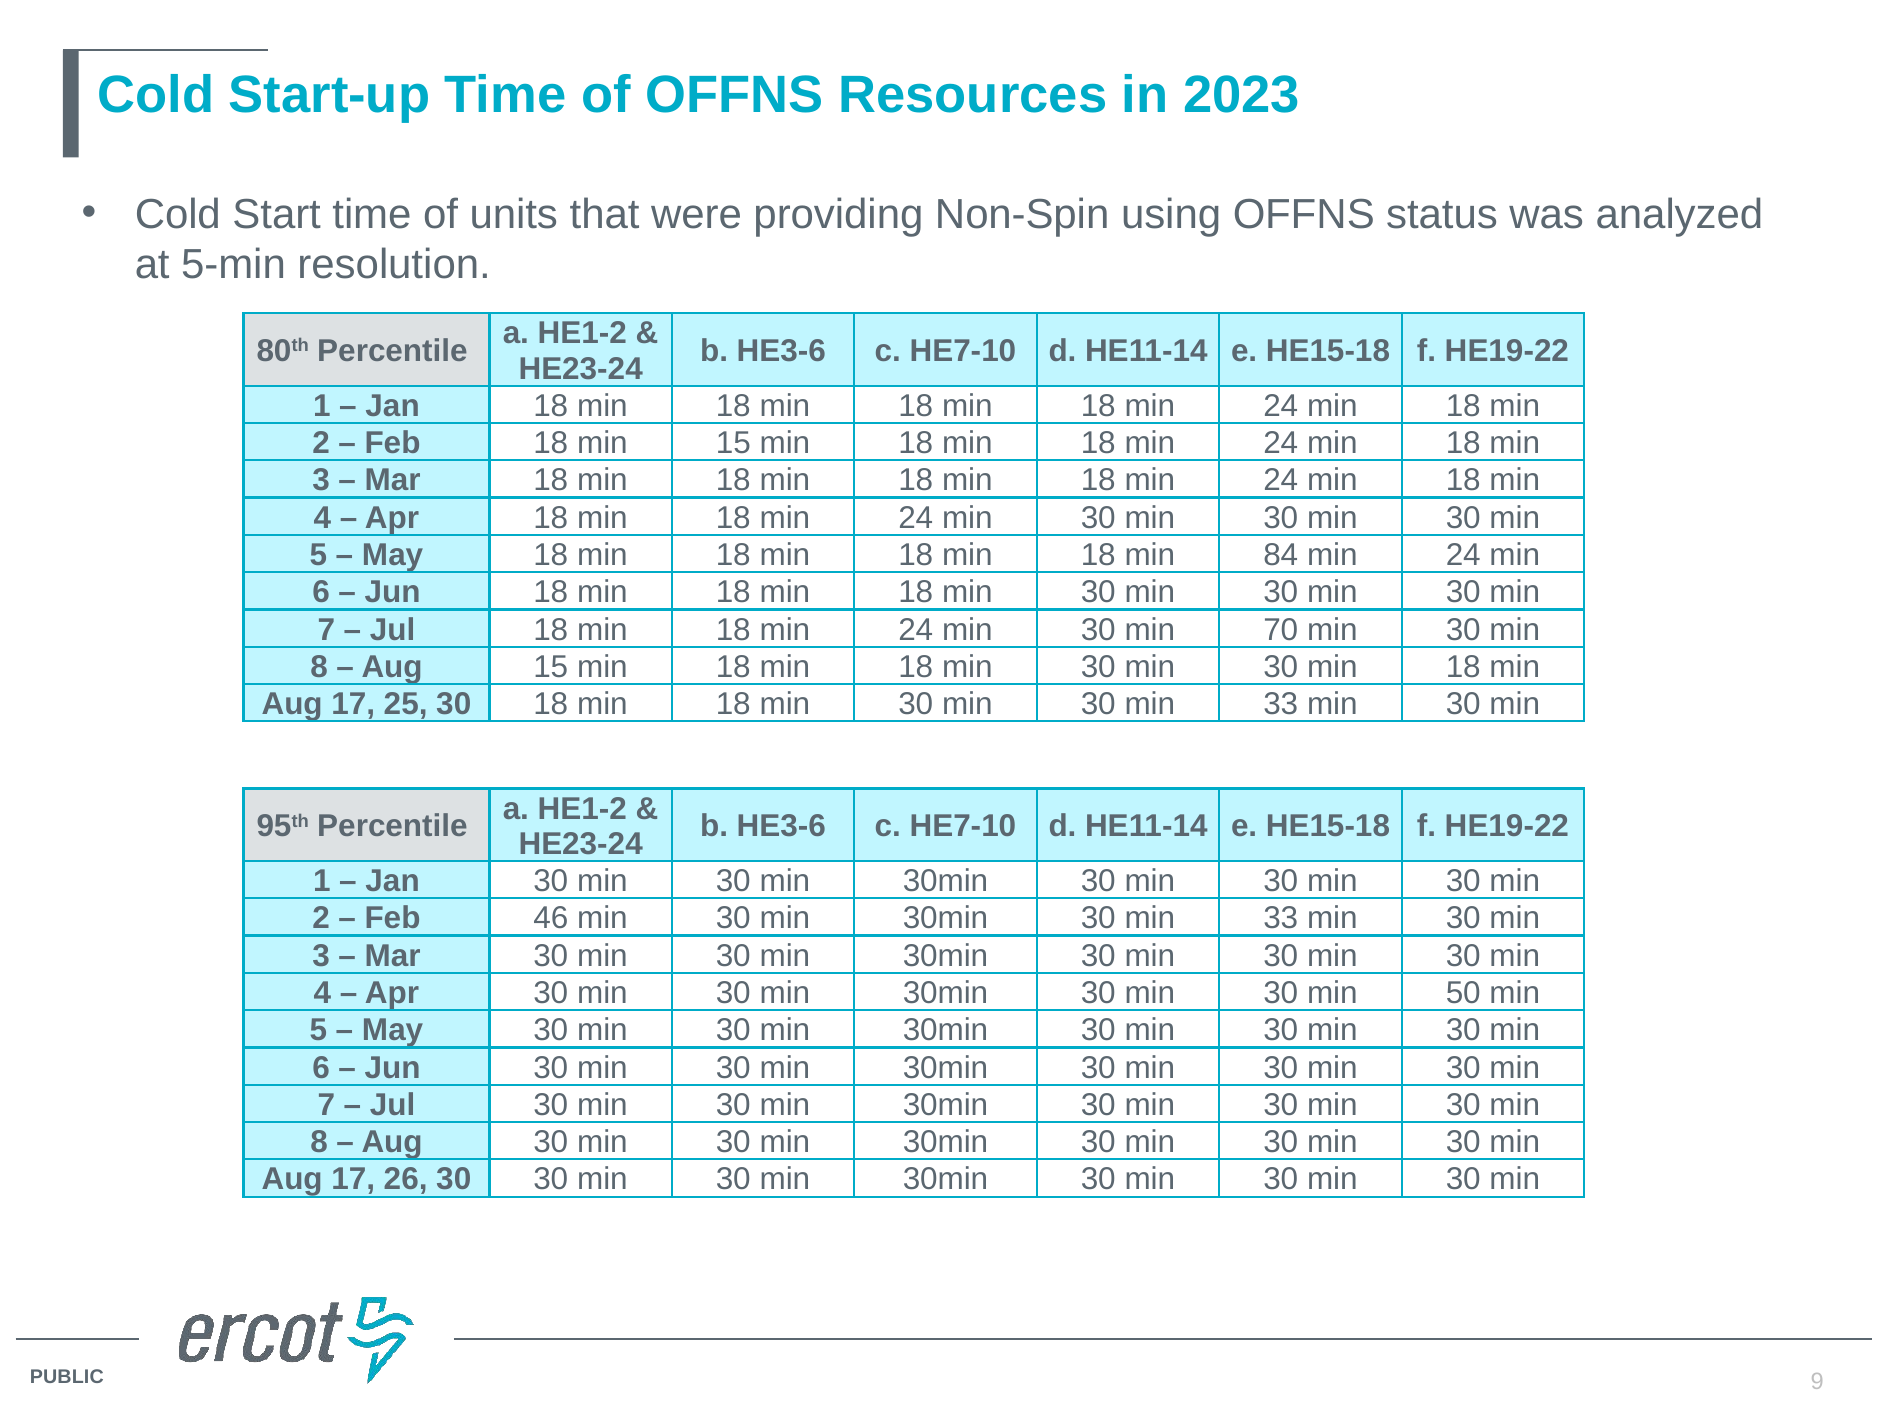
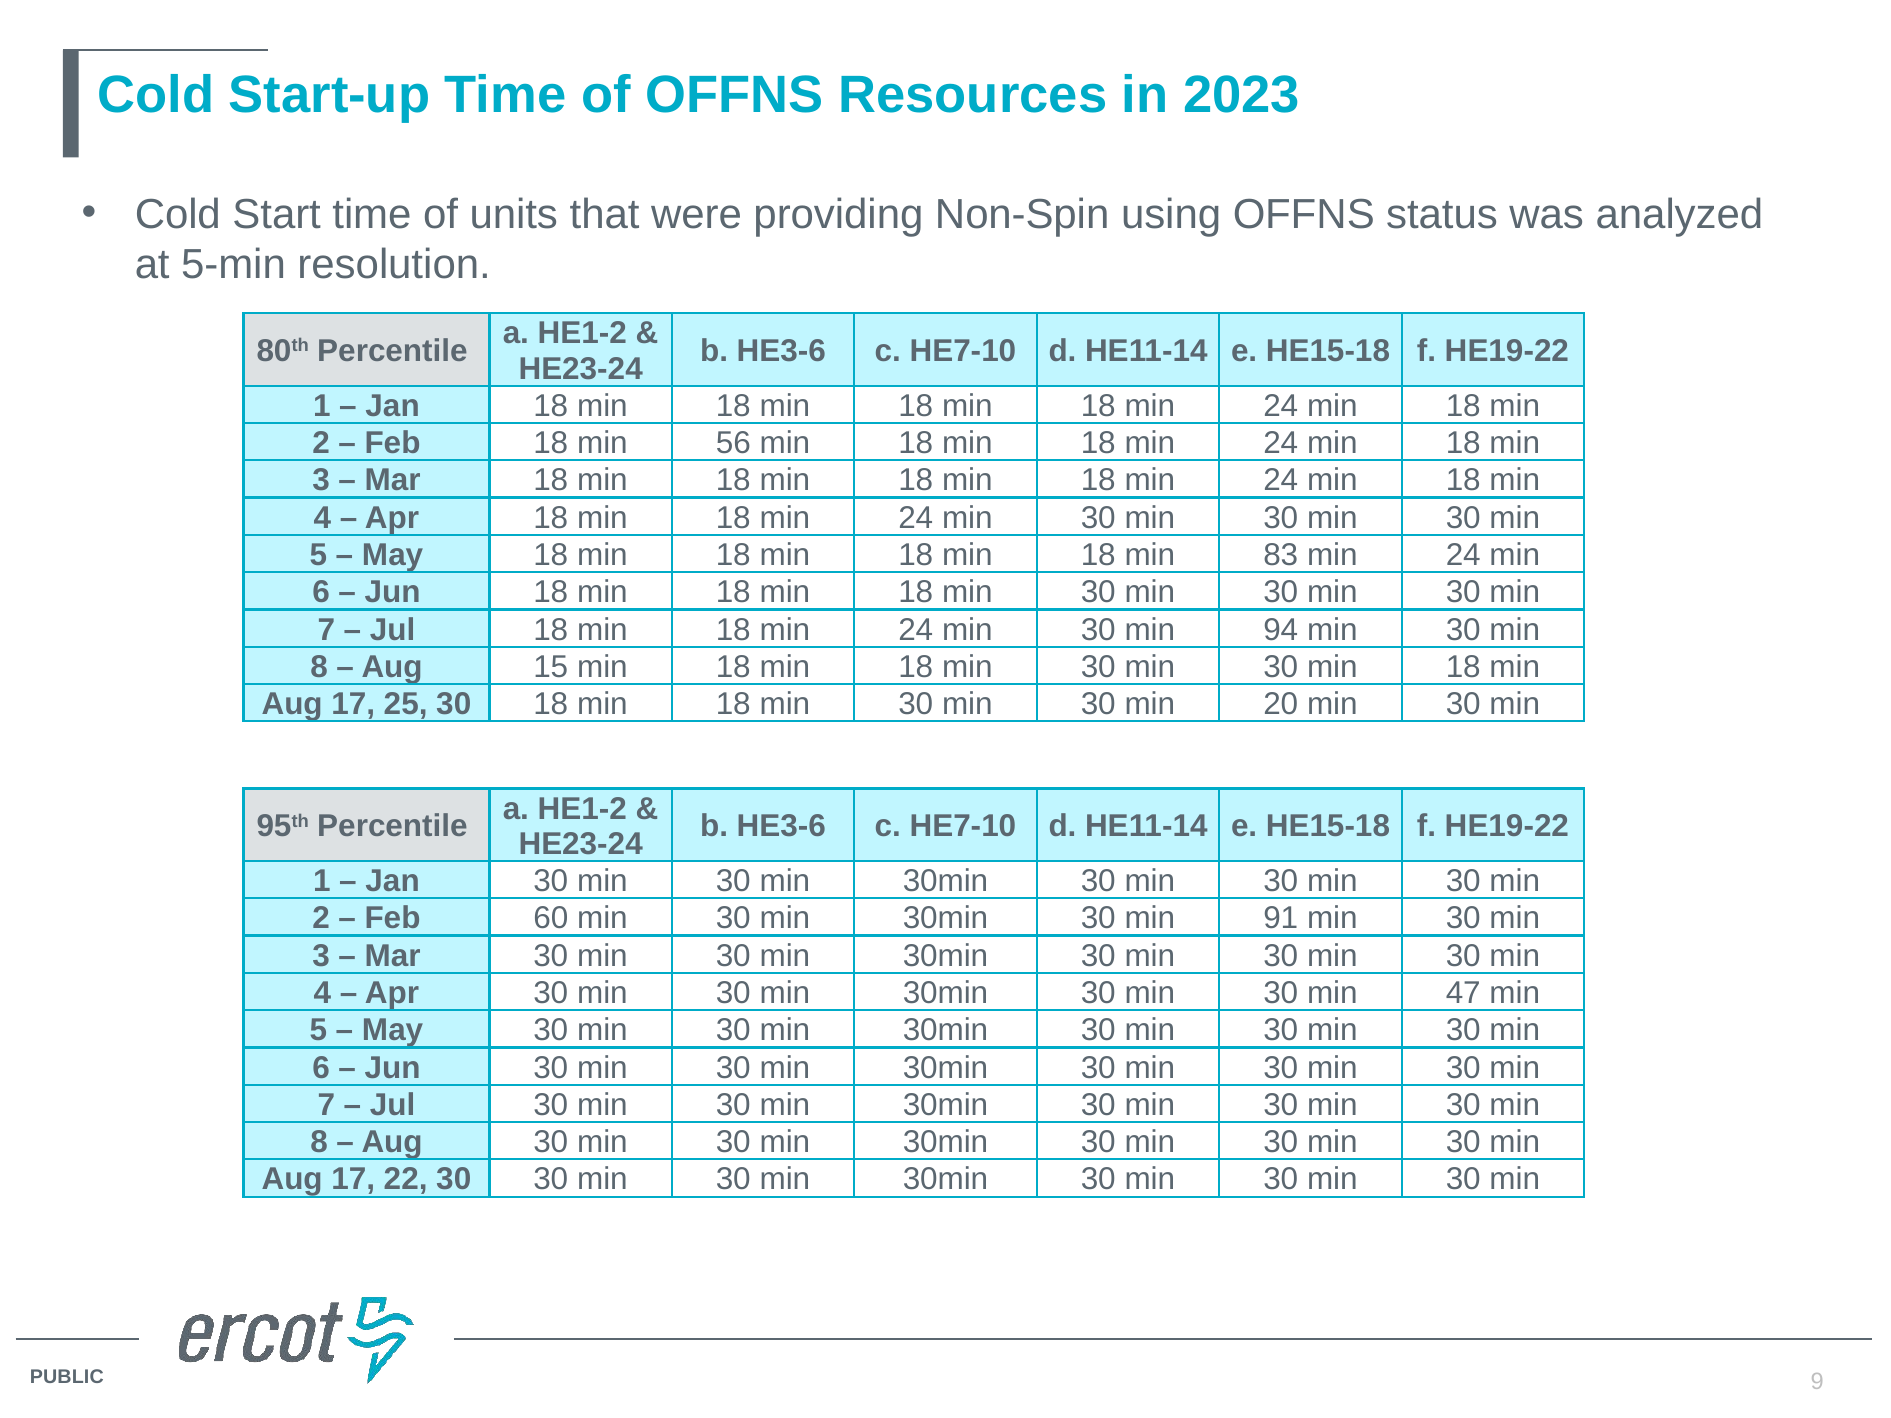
min 15: 15 -> 56
84: 84 -> 83
70: 70 -> 94
min 30 min 33: 33 -> 20
46: 46 -> 60
30min 30 min 33: 33 -> 91
50: 50 -> 47
26: 26 -> 22
